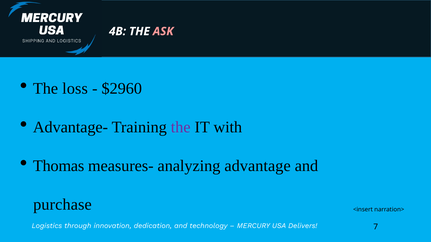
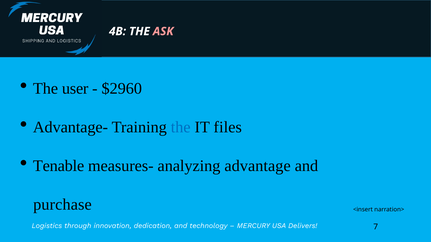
loss: loss -> user
the at (181, 127) colour: purple -> blue
with: with -> files
Thomas: Thomas -> Tenable
